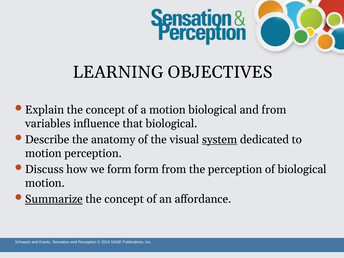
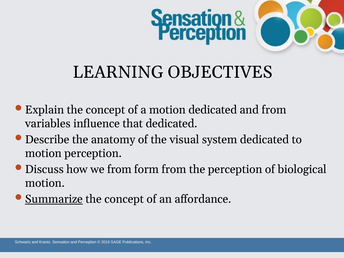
motion biological: biological -> dedicated
that biological: biological -> dedicated
system underline: present -> none
we form: form -> from
